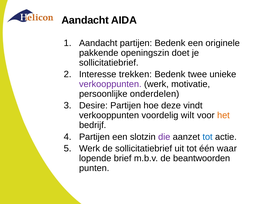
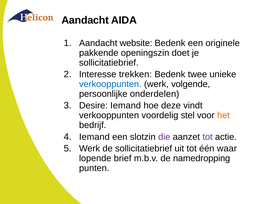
Aandacht partijen: partijen -> website
verkooppunten at (110, 84) colour: purple -> blue
motivatie: motivatie -> volgende
Desire Partijen: Partijen -> Iemand
wilt: wilt -> stel
Partijen at (94, 137): Partijen -> Iemand
tot at (208, 137) colour: blue -> purple
beantwoorden: beantwoorden -> namedropping
